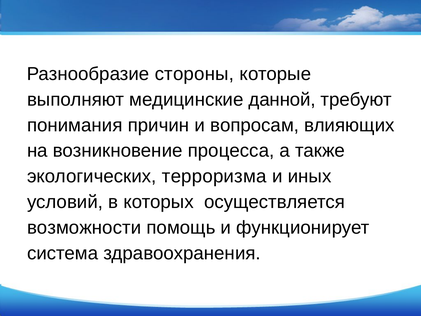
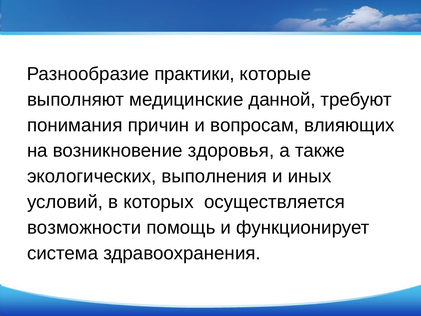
стороны: стороны -> практики
процесса: процесса -> здоровья
терроризма: терроризма -> выполнения
